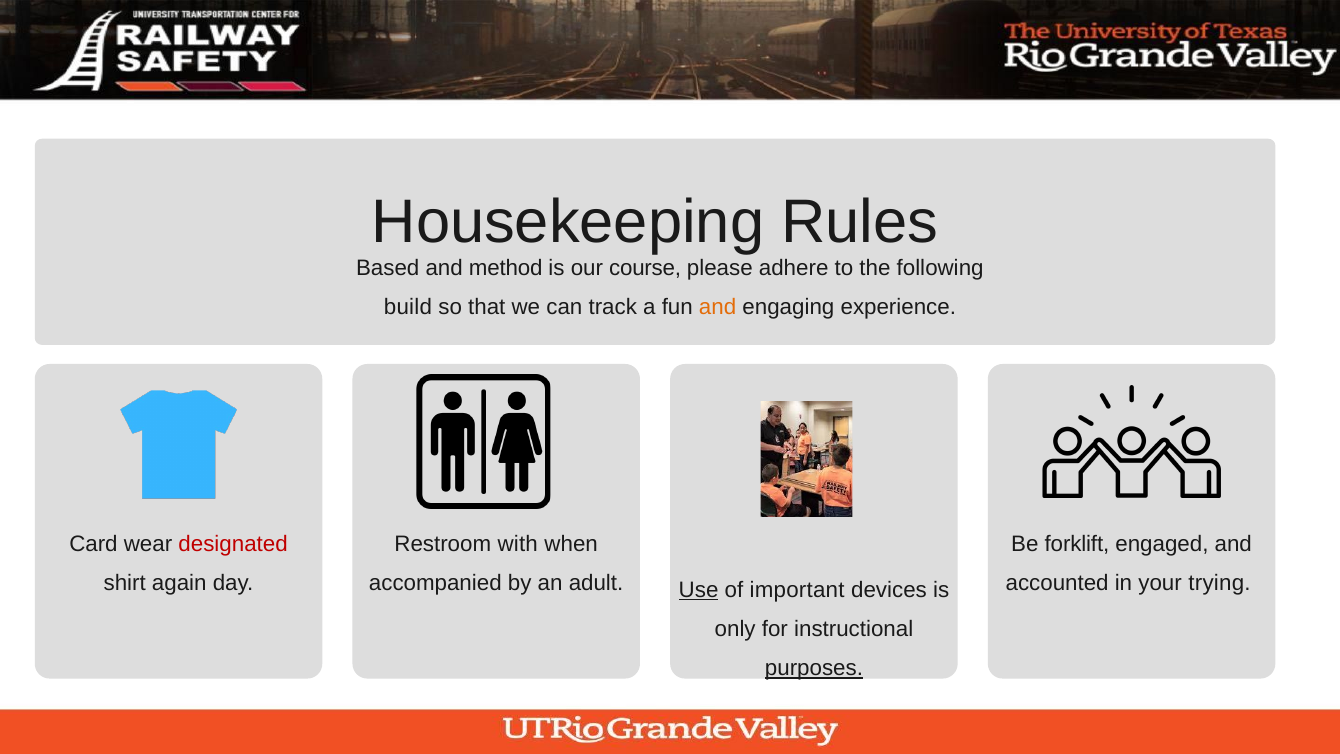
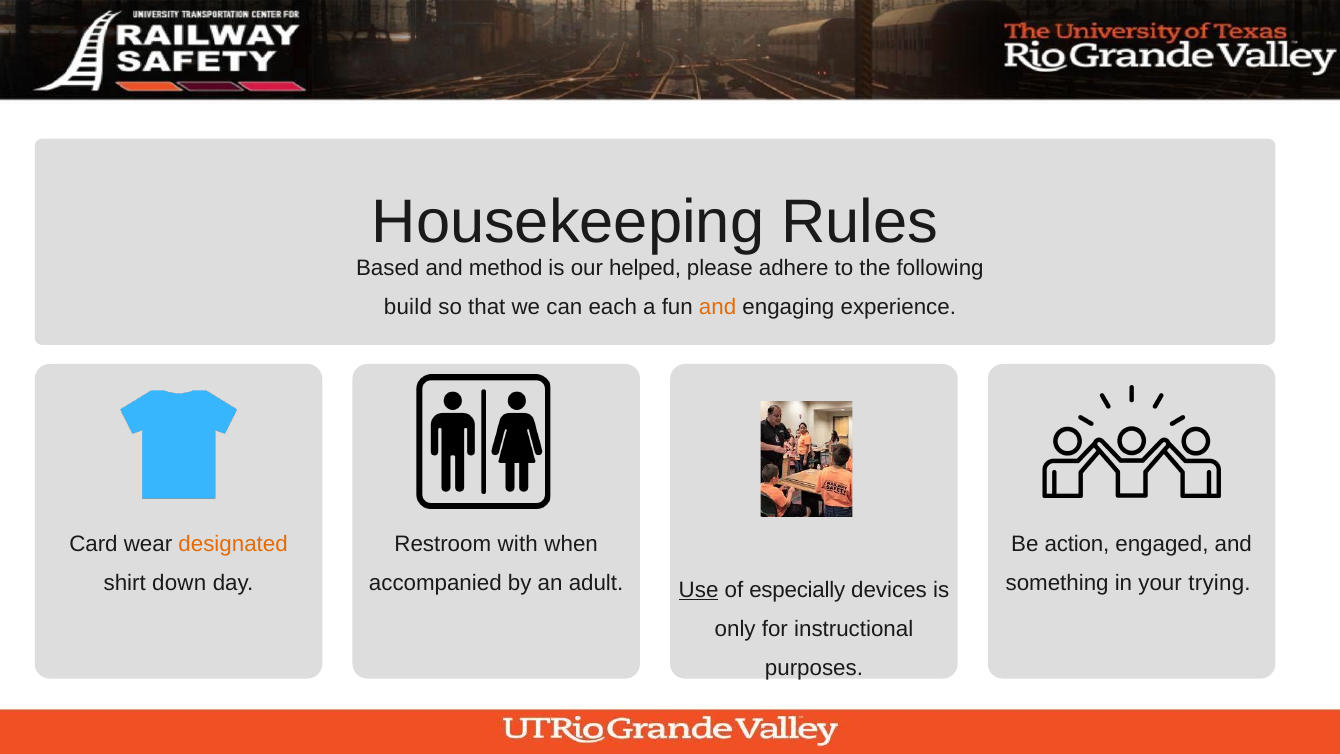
course: course -> helped
track: track -> each
designated colour: red -> orange
forklift: forklift -> action
again: again -> down
important: important -> especially
accounted: accounted -> something
purposes underline: present -> none
